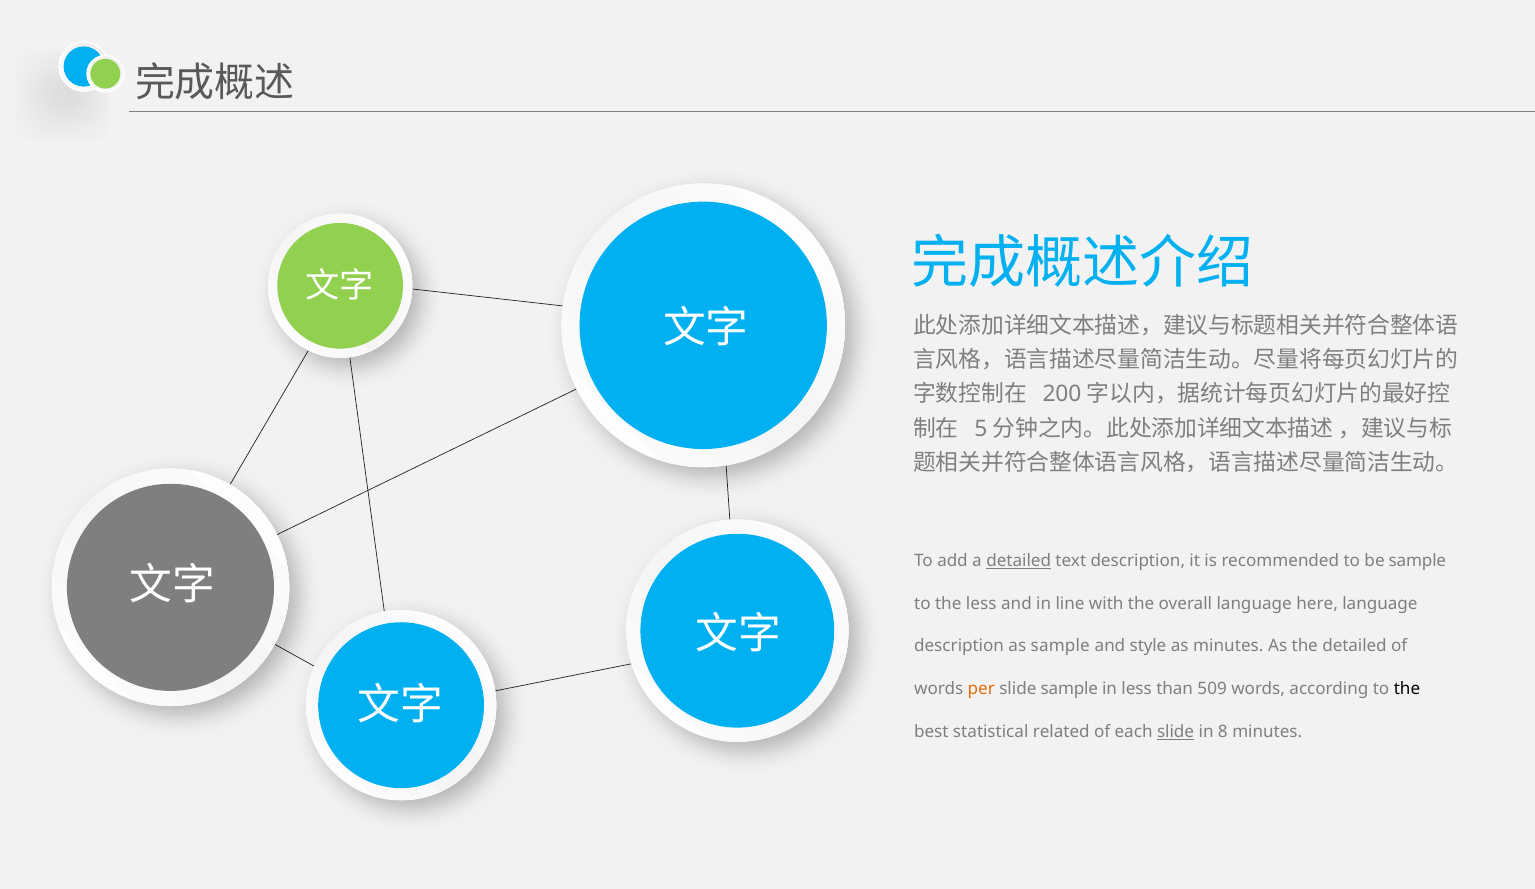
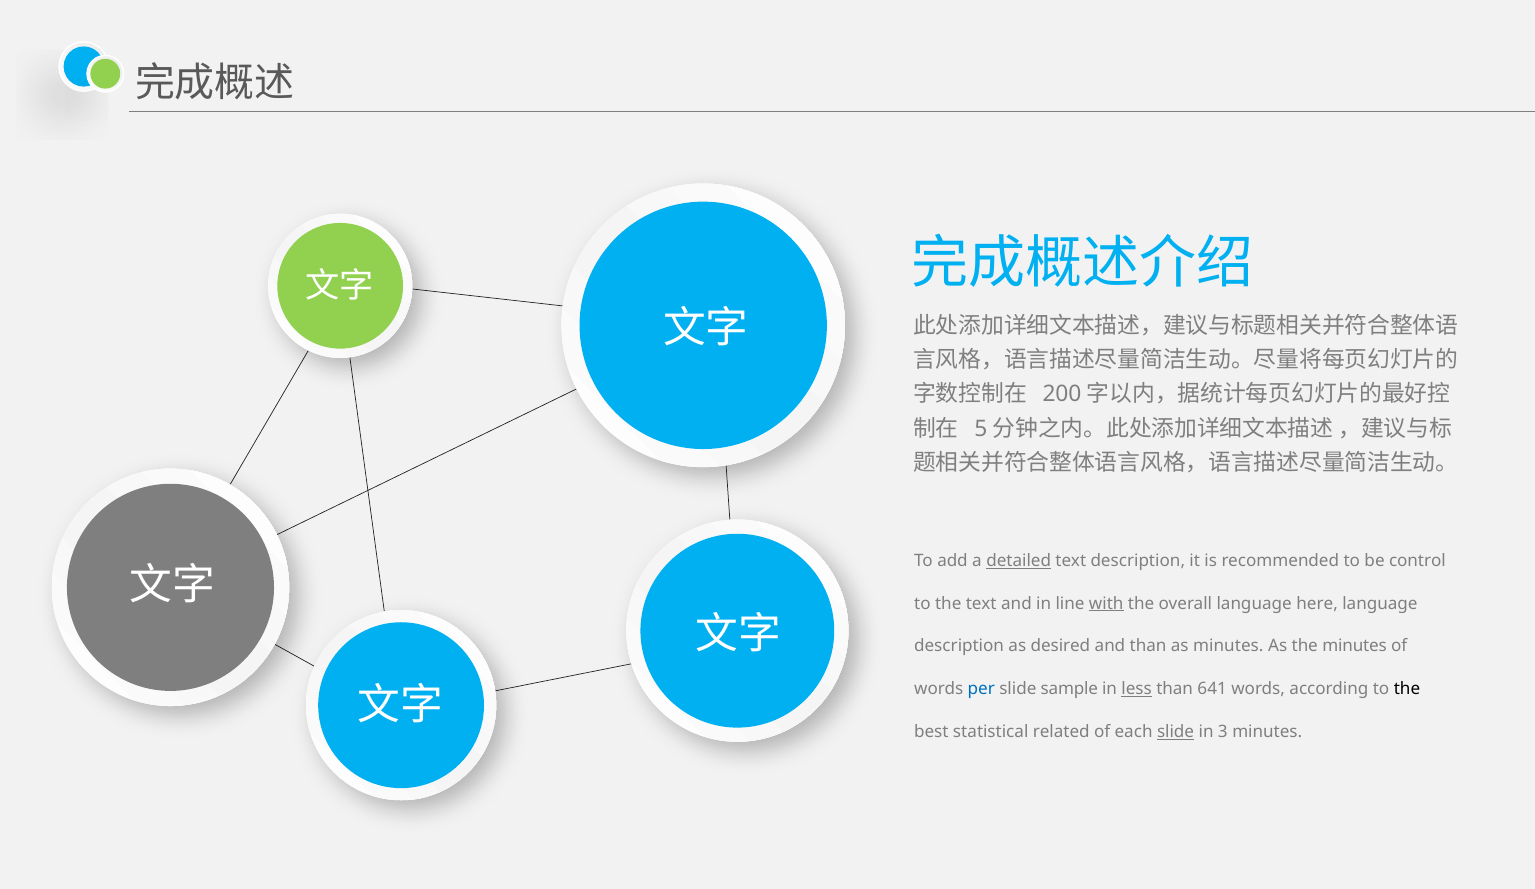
be sample: sample -> control
less at (981, 604): less -> text
with underline: none -> present
as sample: sample -> desired
and style: style -> than
the detailed: detailed -> minutes
per colour: orange -> blue
less at (1137, 689) underline: none -> present
509: 509 -> 641
8: 8 -> 3
